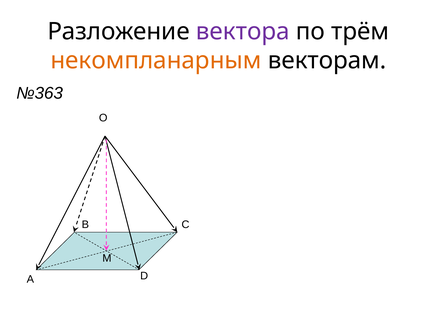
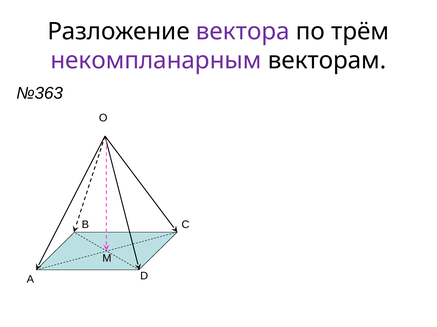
некомпланарным colour: orange -> purple
